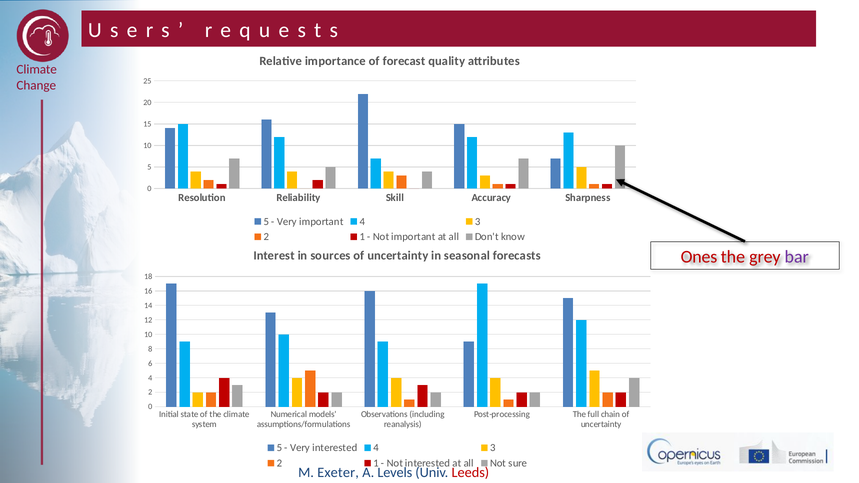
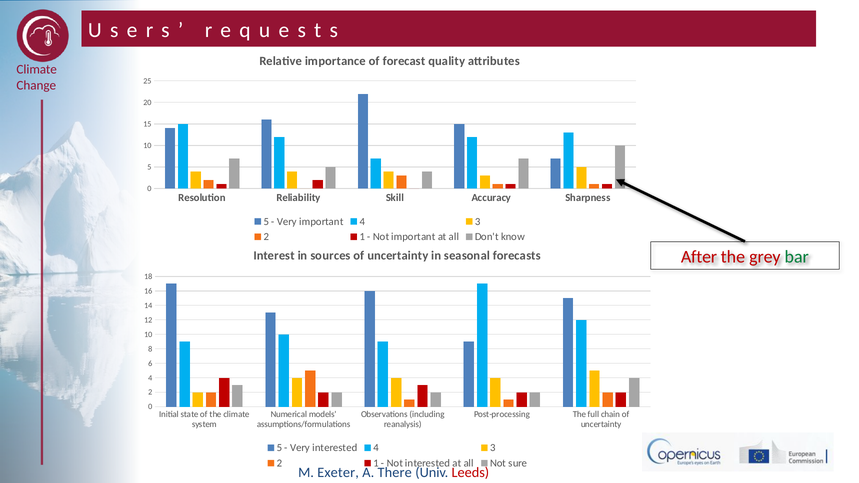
Ones: Ones -> After
bar colour: purple -> green
Levels: Levels -> There
